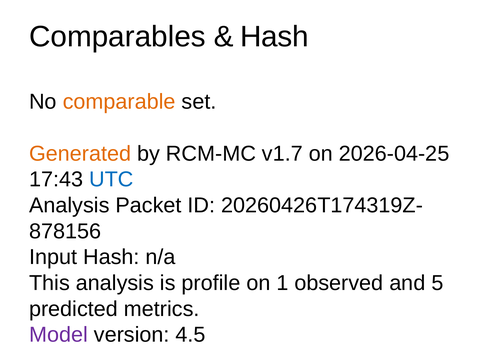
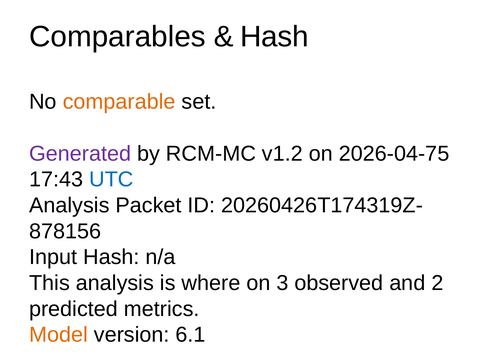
Generated colour: orange -> purple
v1.7: v1.7 -> v1.2
2026-04-25: 2026-04-25 -> 2026-04-75
profile: profile -> where
1: 1 -> 3
5: 5 -> 2
Model colour: purple -> orange
4.5: 4.5 -> 6.1
